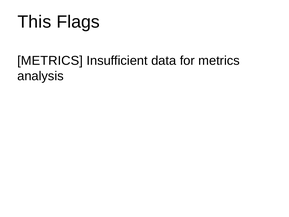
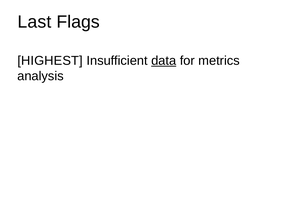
This: This -> Last
METRICS at (50, 61): METRICS -> HIGHEST
data underline: none -> present
